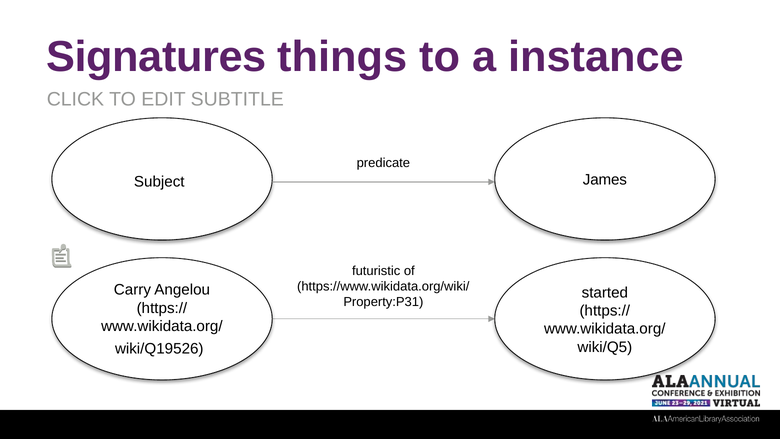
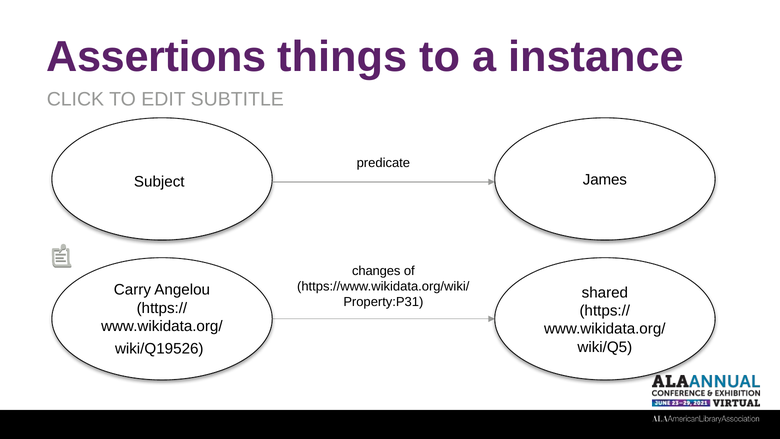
Signatures: Signatures -> Assertions
futuristic: futuristic -> changes
started: started -> shared
